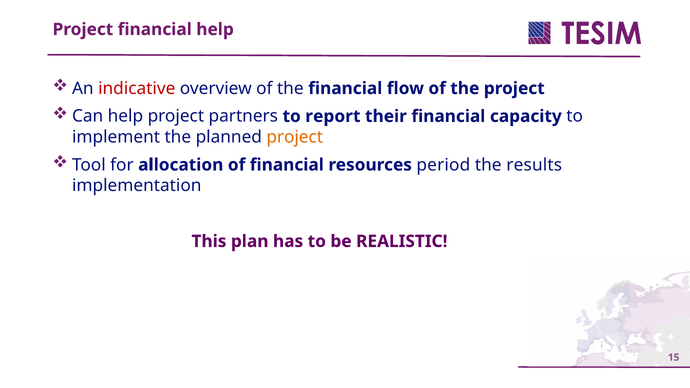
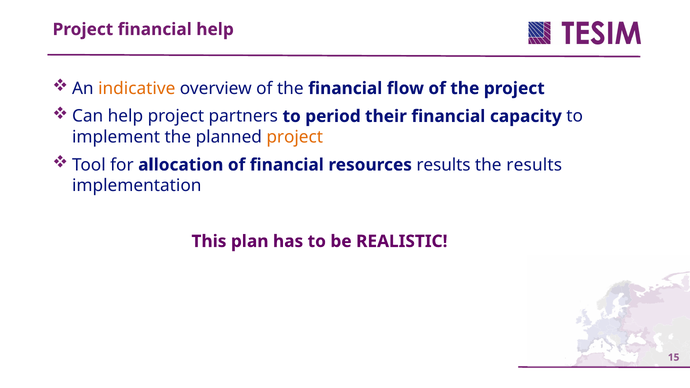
indicative colour: red -> orange
report: report -> period
resources period: period -> results
